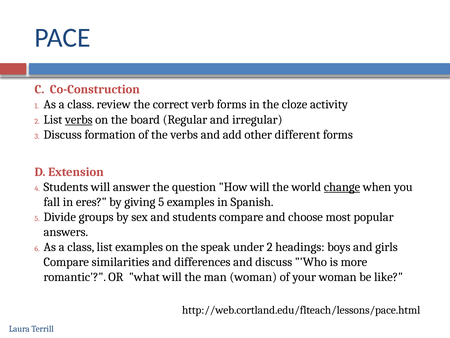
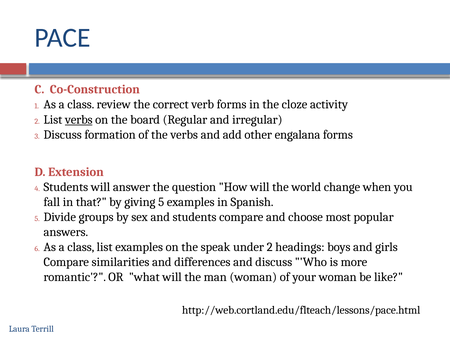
different: different -> engalana
change underline: present -> none
eres: eres -> that
